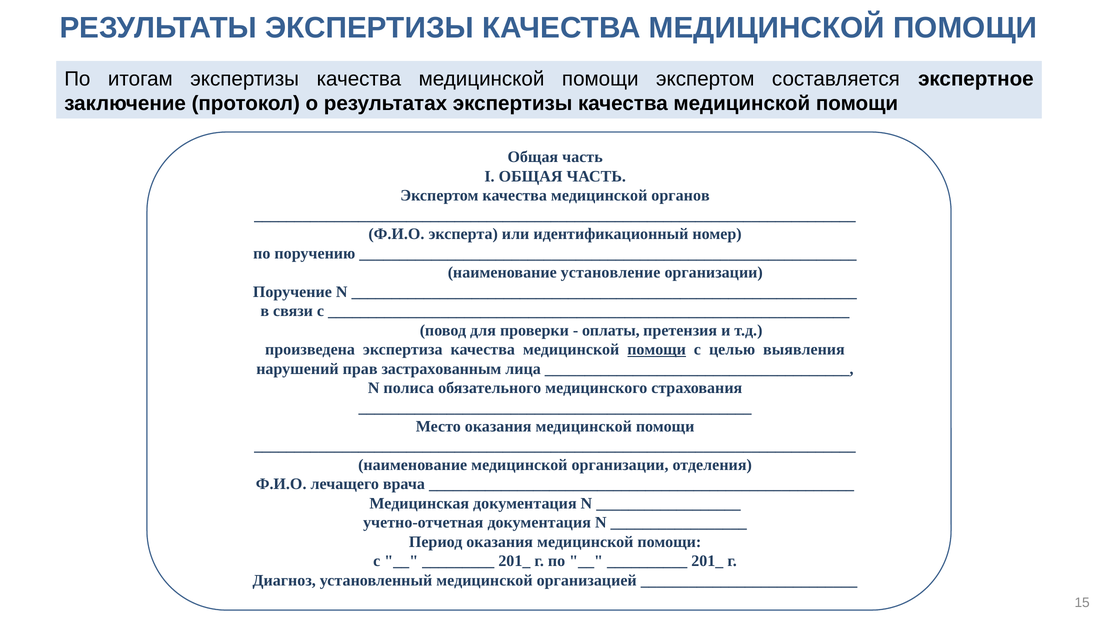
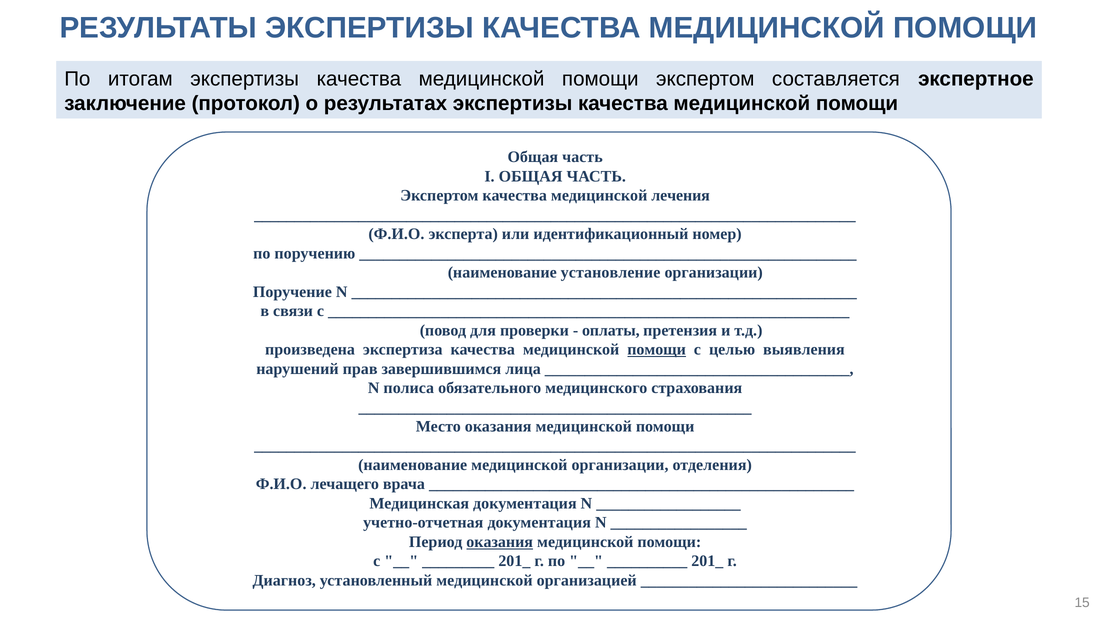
органов: органов -> лечения
застрахованным: застрахованным -> завершившимся
оказания at (500, 542) underline: none -> present
